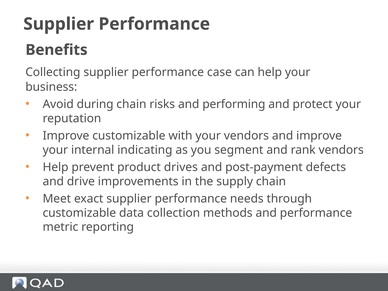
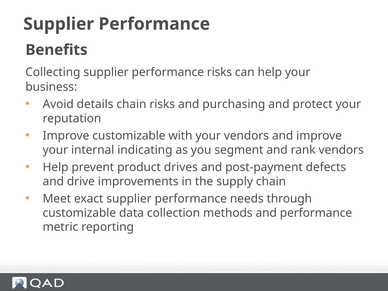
performance case: case -> risks
during: during -> details
performing: performing -> purchasing
